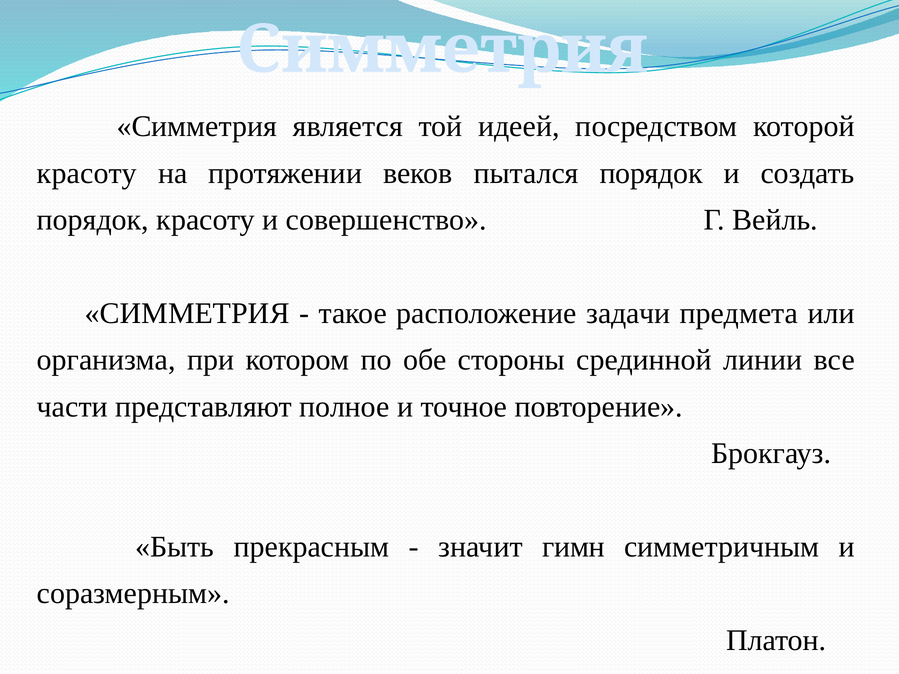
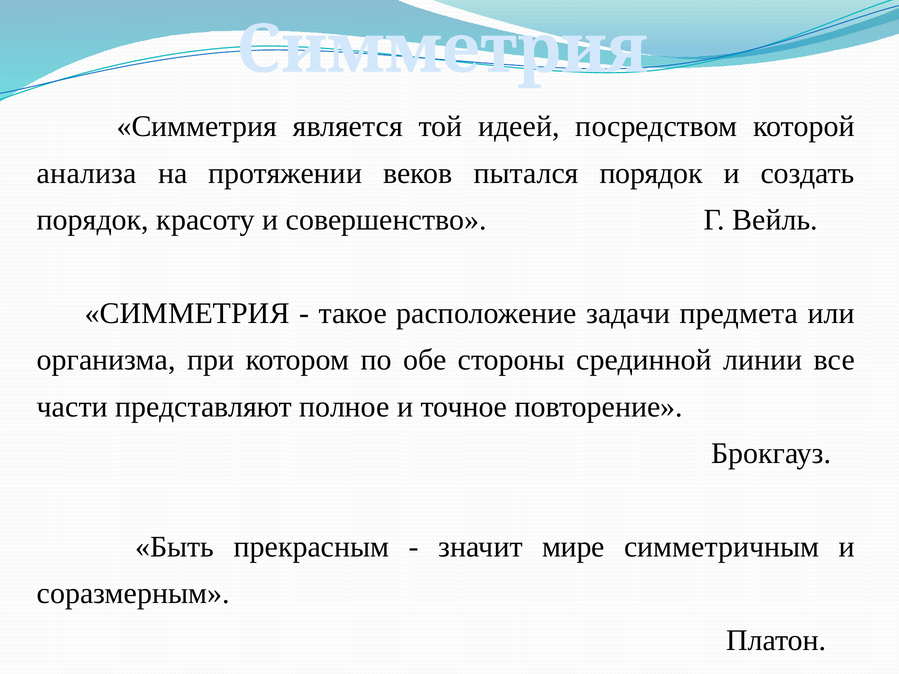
красоту at (87, 173): красоту -> анализа
гимн: гимн -> мире
